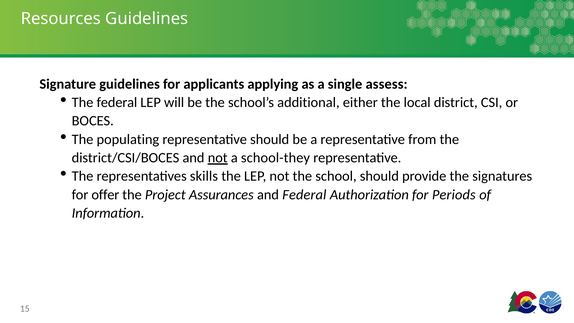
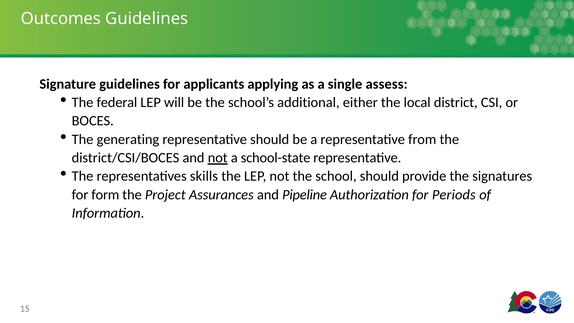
Resources: Resources -> Outcomes
populating: populating -> generating
school-they: school-they -> school-state
offer: offer -> form
and Federal: Federal -> Pipeline
